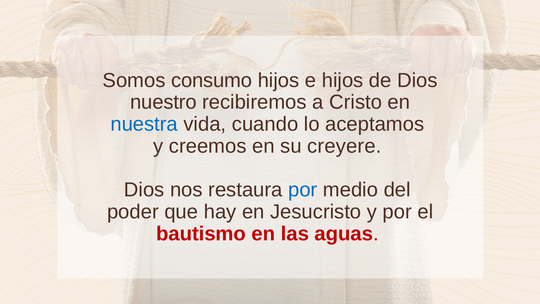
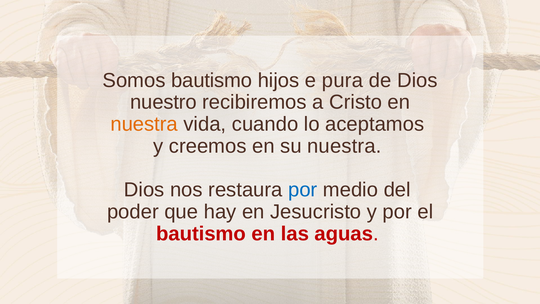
Somos consumo: consumo -> bautismo
e hijos: hijos -> pura
nuestra at (144, 124) colour: blue -> orange
su creyere: creyere -> nuestra
